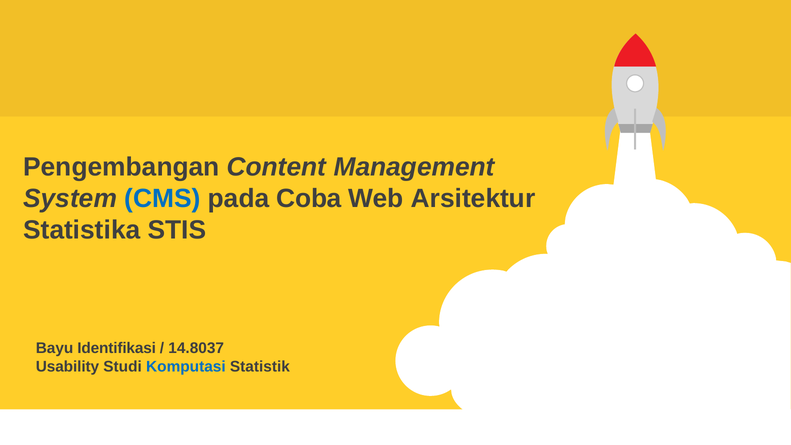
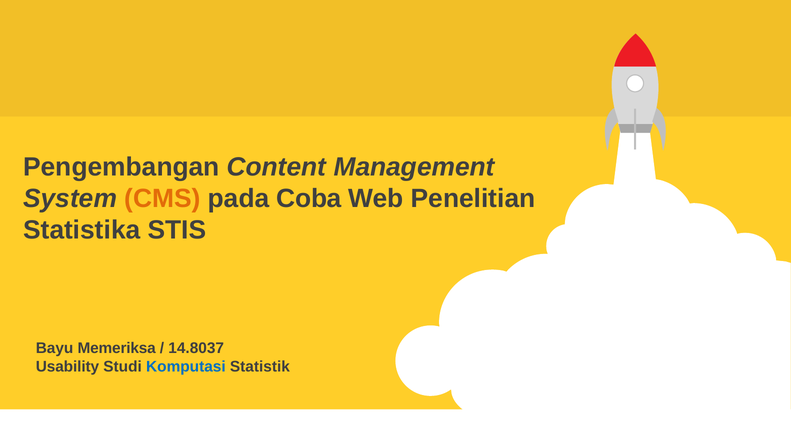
CMS colour: blue -> orange
Arsitektur: Arsitektur -> Penelitian
Identifikasi: Identifikasi -> Memeriksa
